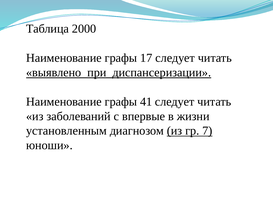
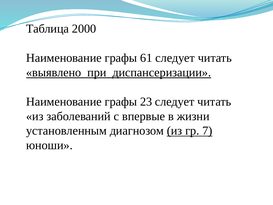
17: 17 -> 61
41: 41 -> 23
